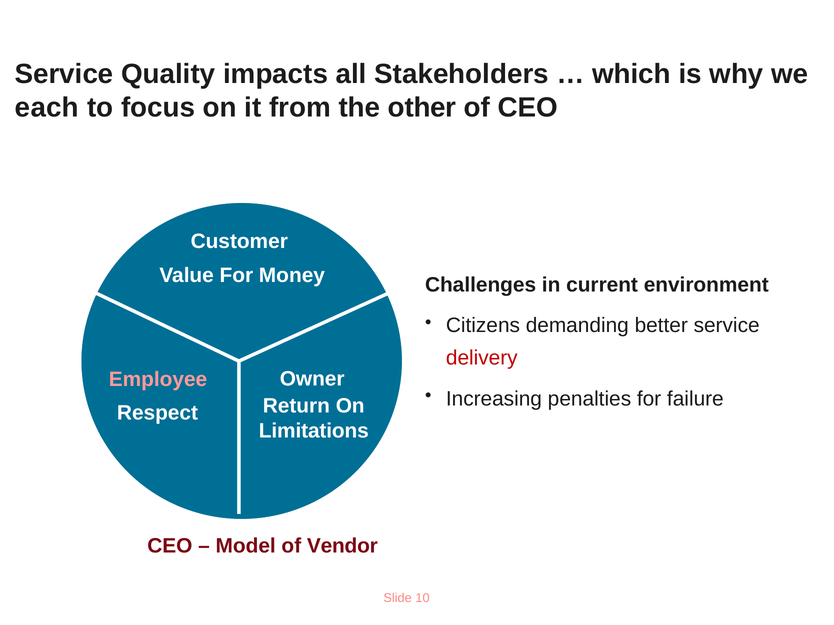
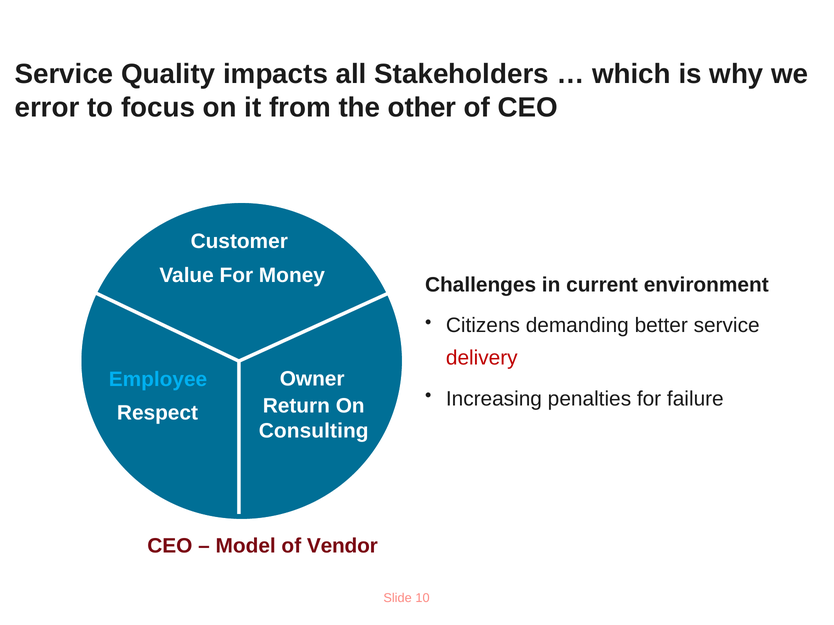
each: each -> error
Employee colour: pink -> light blue
Limitations: Limitations -> Consulting
